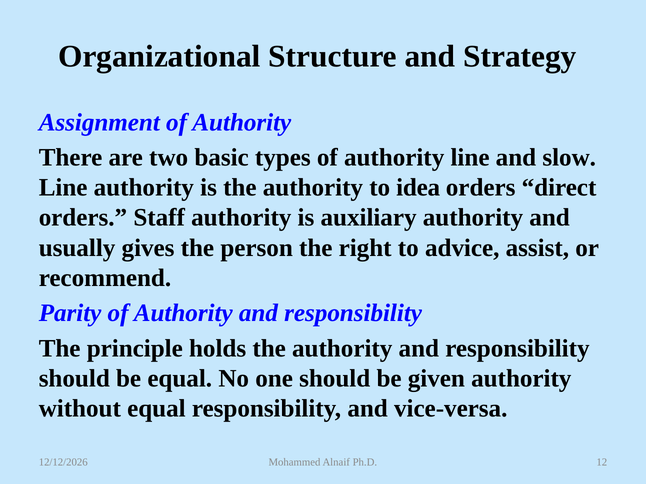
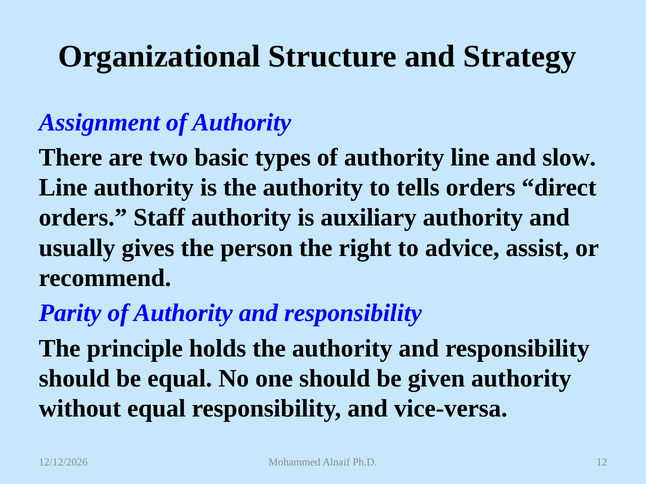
idea: idea -> tells
